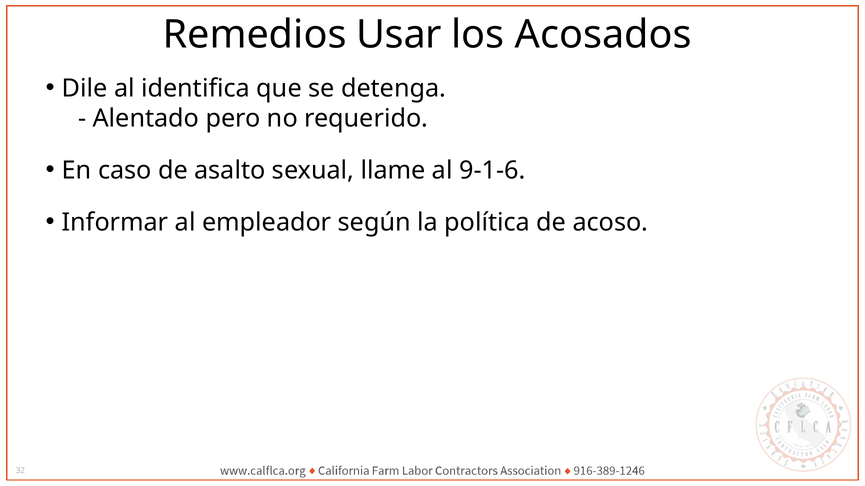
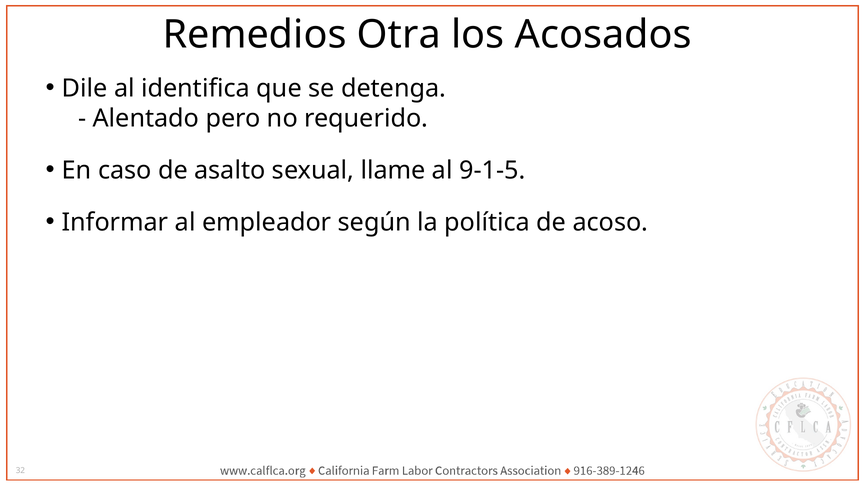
Usar: Usar -> Otra
9-1-6: 9-1-6 -> 9-1-5
